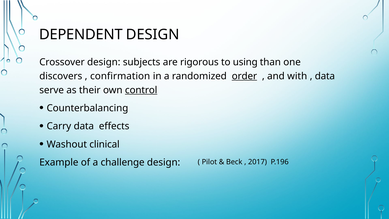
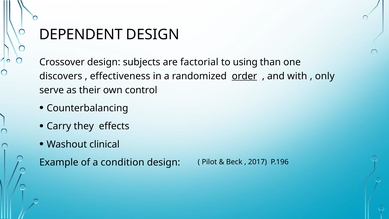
rigorous: rigorous -> factorial
confirmation: confirmation -> effectiveness
data at (325, 76): data -> only
control underline: present -> none
Carry data: data -> they
challenge: challenge -> condition
